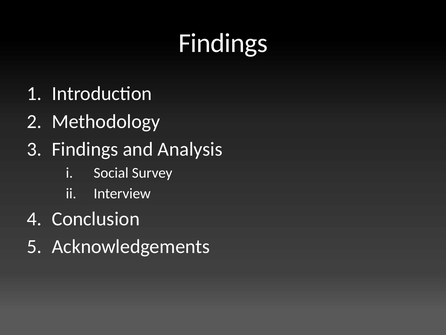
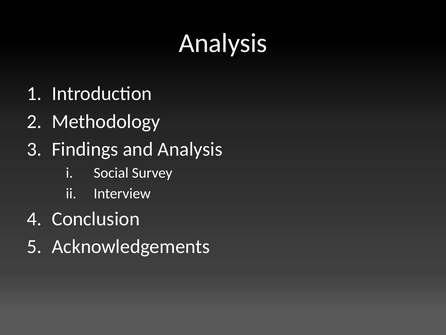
Findings at (223, 43): Findings -> Analysis
